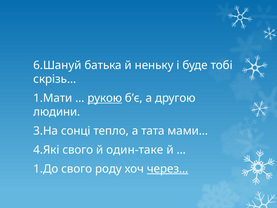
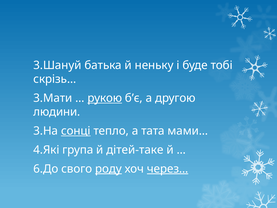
6.Шануй: 6.Шануй -> 3.Шануй
1.Мати: 1.Мати -> 3.Мати
сонці underline: none -> present
4.Які свого: свого -> група
один-таке: один-таке -> дітей-таке
1.До: 1.До -> 6.До
роду underline: none -> present
